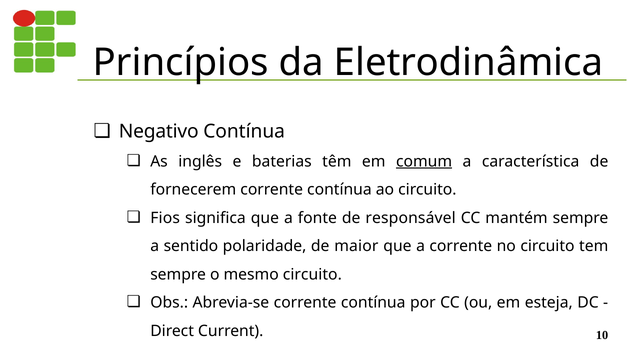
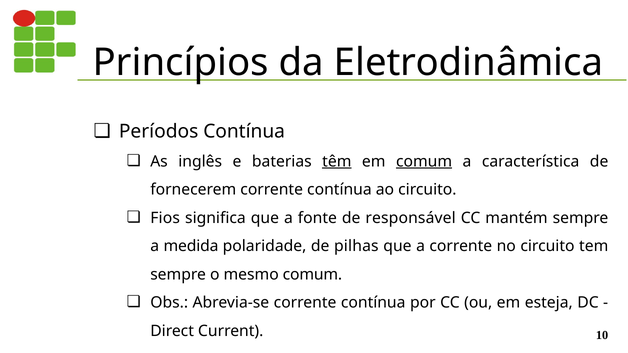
Negativo: Negativo -> Períodos
têm underline: none -> present
sentido: sentido -> medida
maior: maior -> pilhas
mesmo circuito: circuito -> comum
